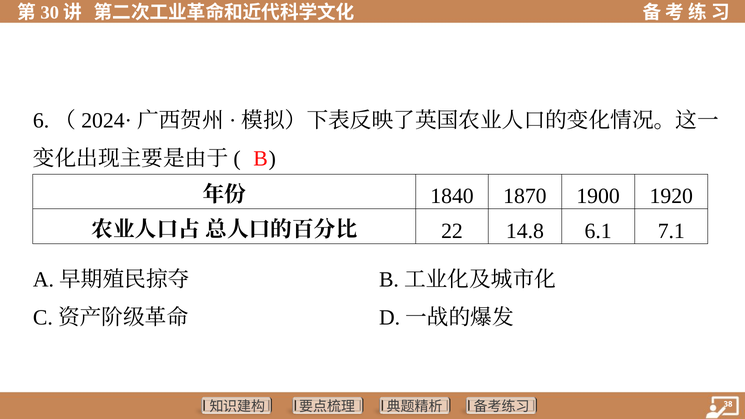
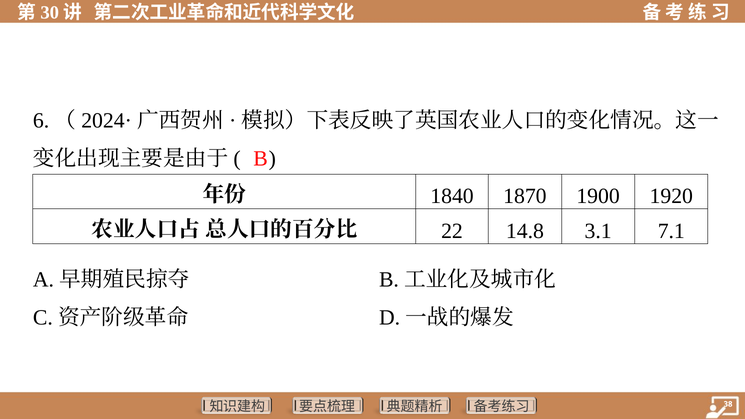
6.1: 6.1 -> 3.1
